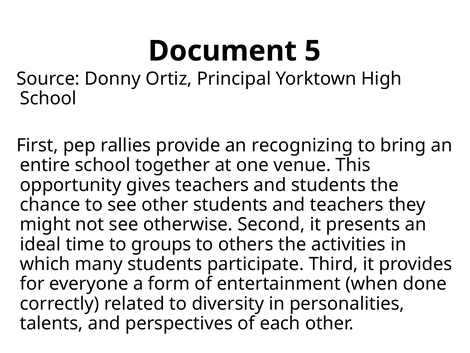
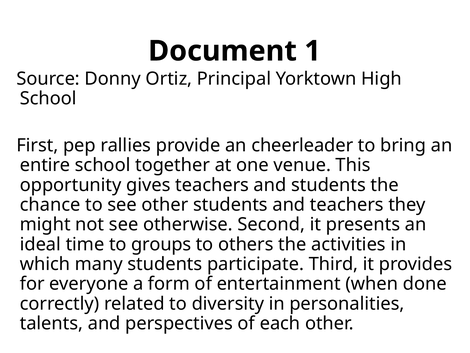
5: 5 -> 1
recognizing: recognizing -> cheerleader
